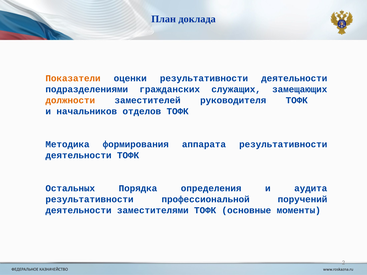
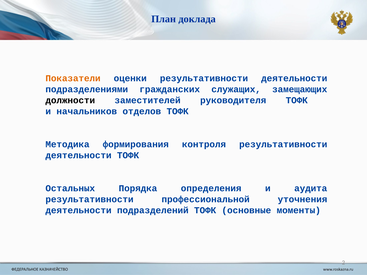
должности colour: orange -> black
аппарата: аппарата -> контроля
поручений: поручений -> уточнения
заместителями: заместителями -> подразделений
